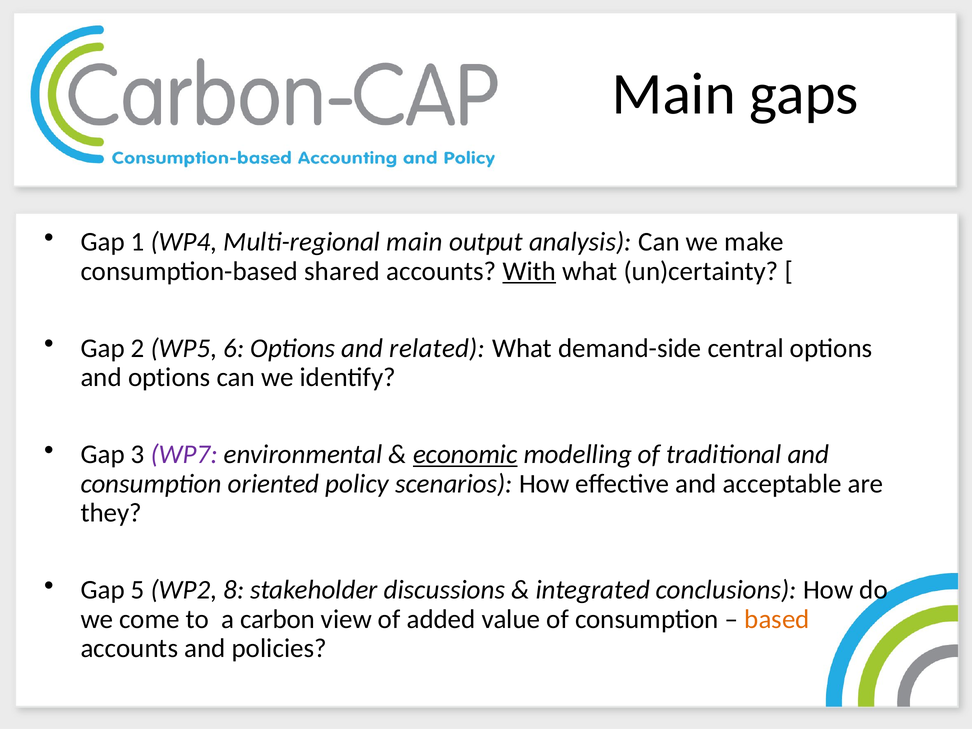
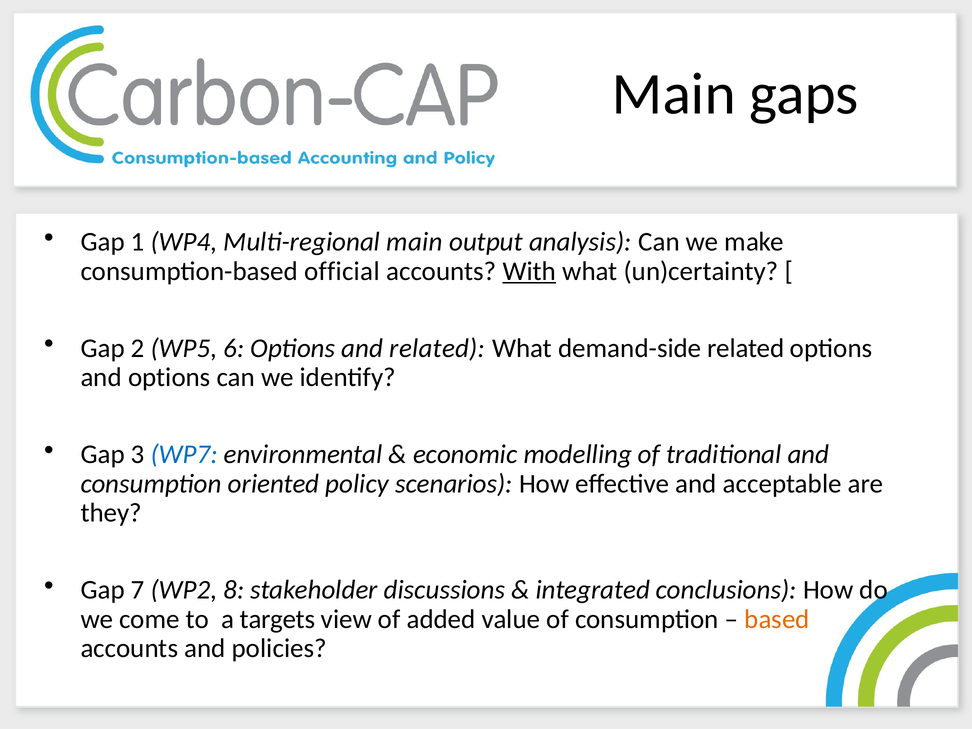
shared: shared -> official
demand-side central: central -> related
WP7 colour: purple -> blue
economic underline: present -> none
5: 5 -> 7
carbon: carbon -> targets
